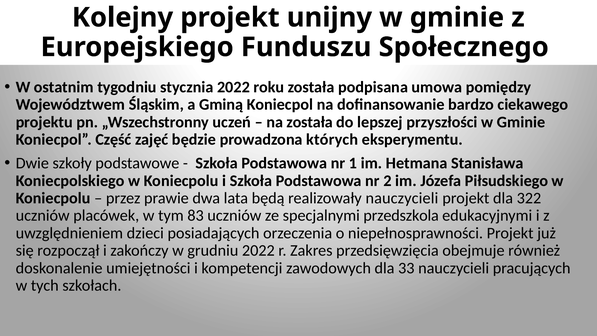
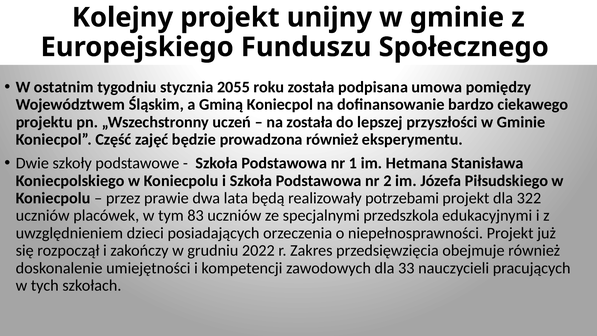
stycznia 2022: 2022 -> 2055
prowadzona których: których -> również
realizowały nauczycieli: nauczycieli -> potrzebami
